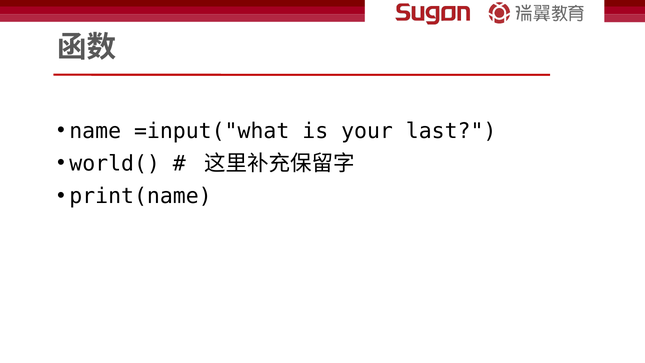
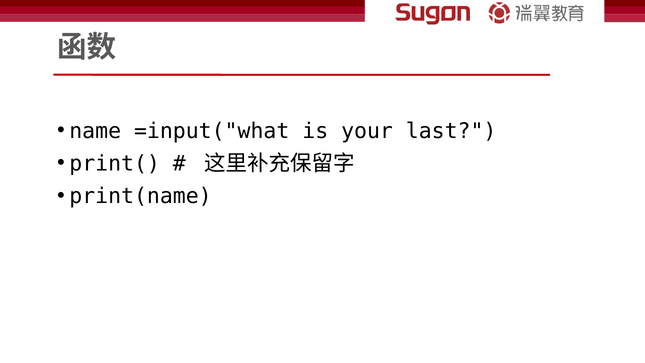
world(: world( -> print(
